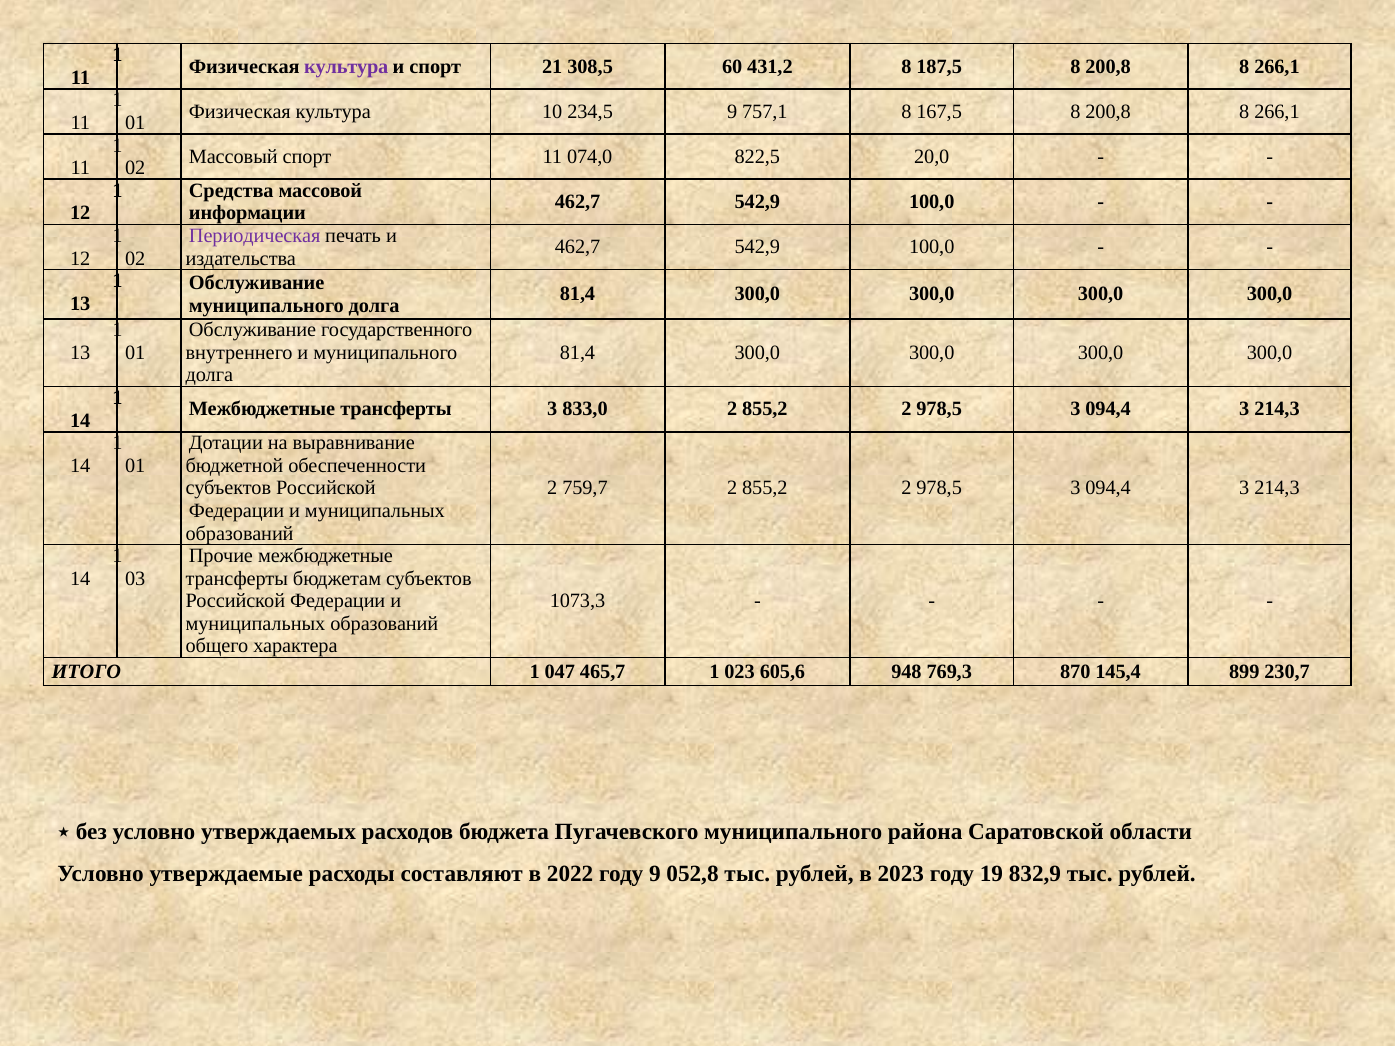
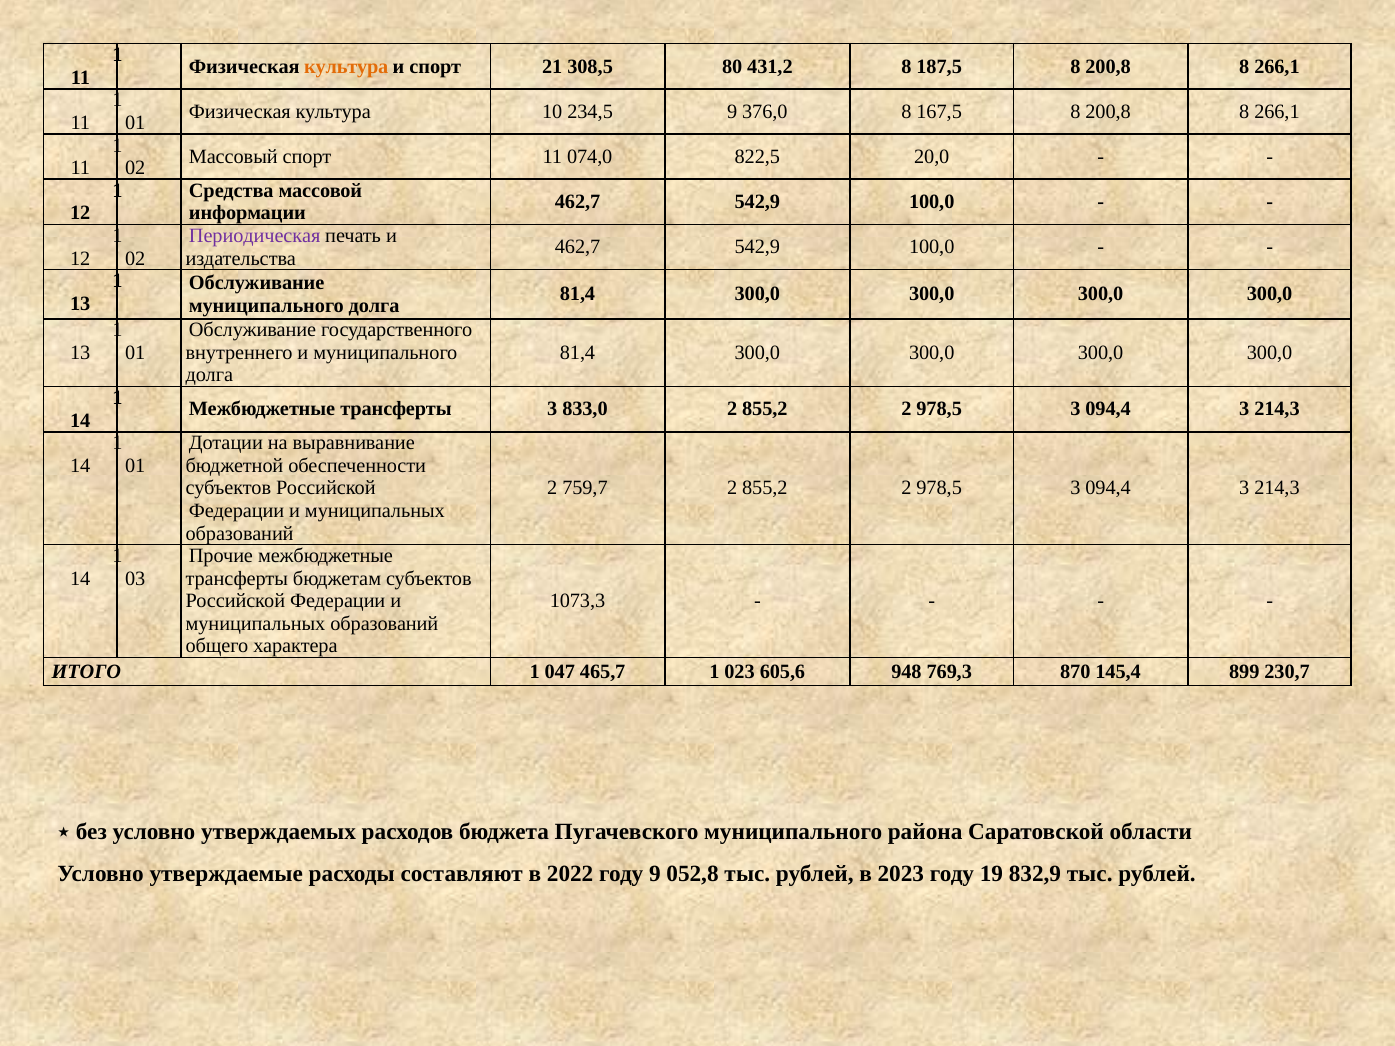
культура at (346, 66) colour: purple -> orange
60: 60 -> 80
757,1: 757,1 -> 376,0
